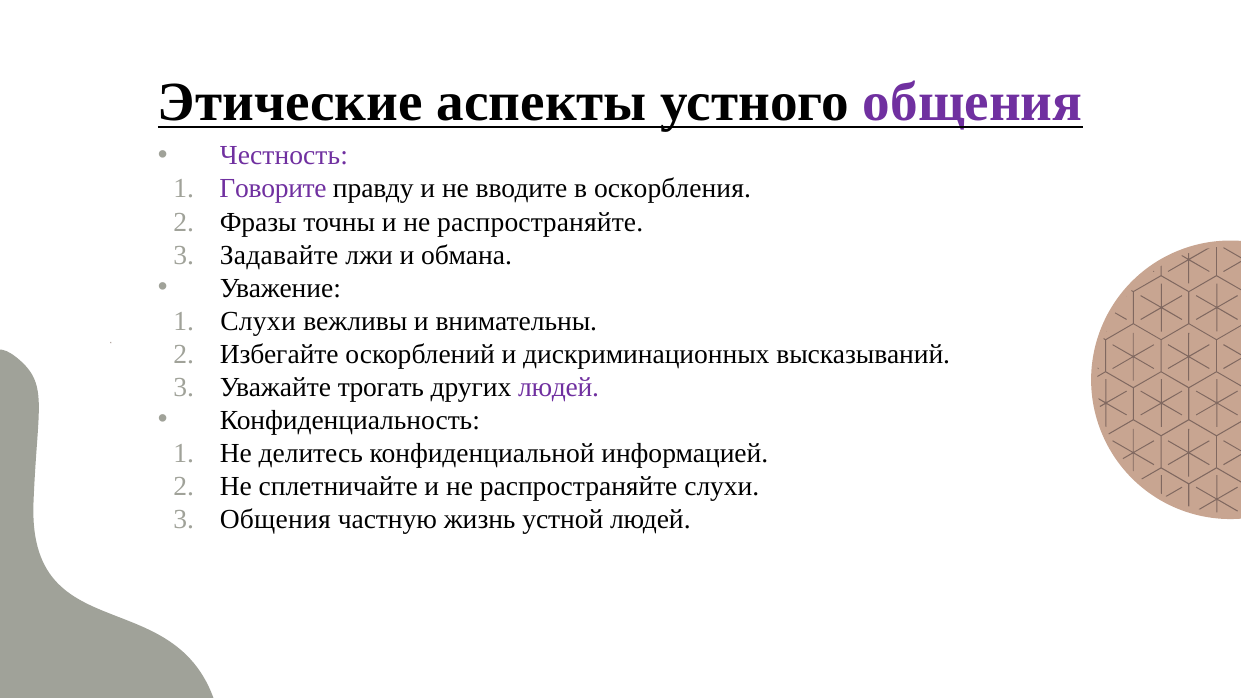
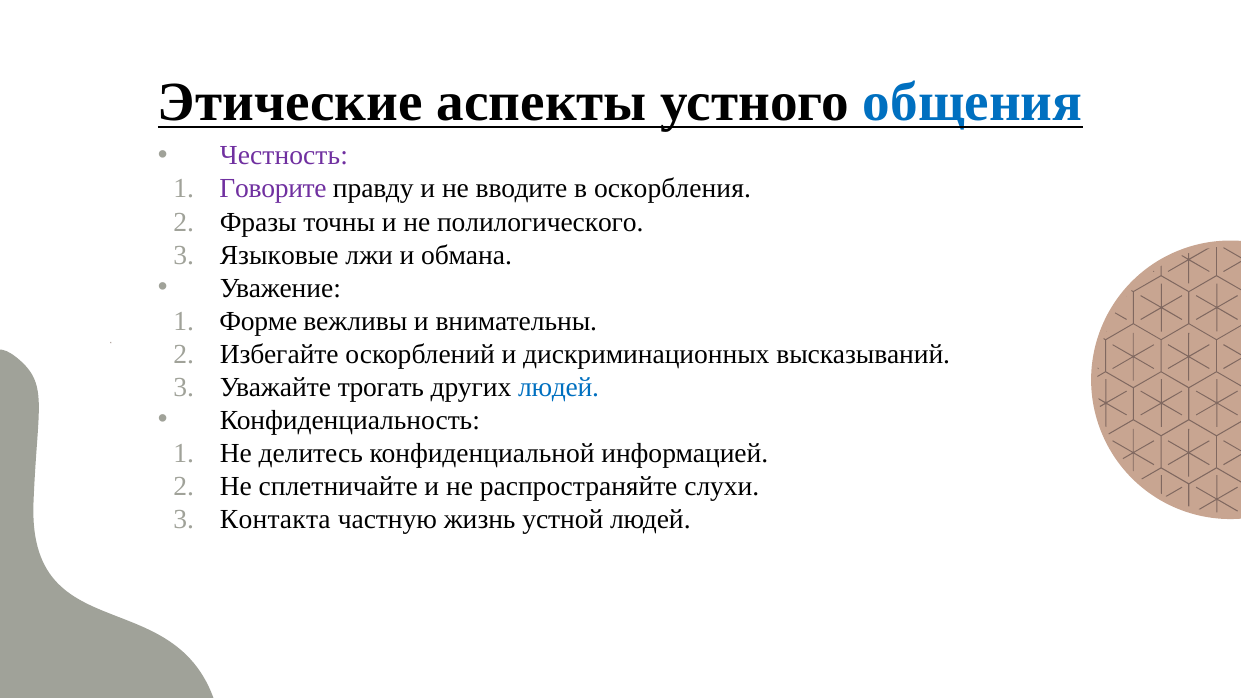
общения at (973, 103) colour: purple -> blue
точны и не распространяйте: распространяйте -> полилогического
Задавайте: Задавайте -> Языковые
Слухи at (258, 321): Слухи -> Форме
людей at (559, 387) colour: purple -> blue
Общения at (275, 520): Общения -> Контакта
